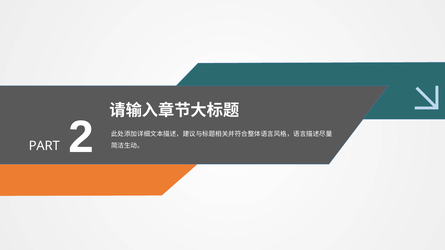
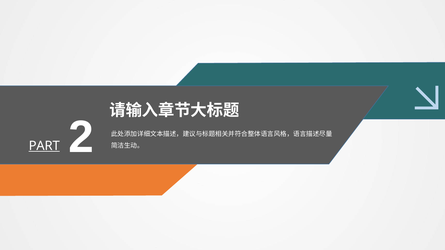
PART underline: none -> present
